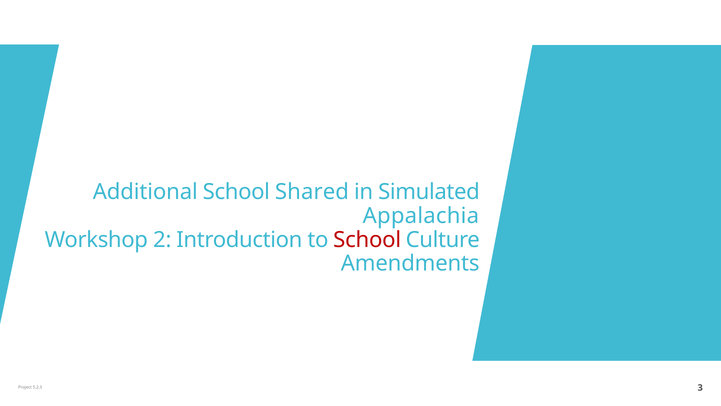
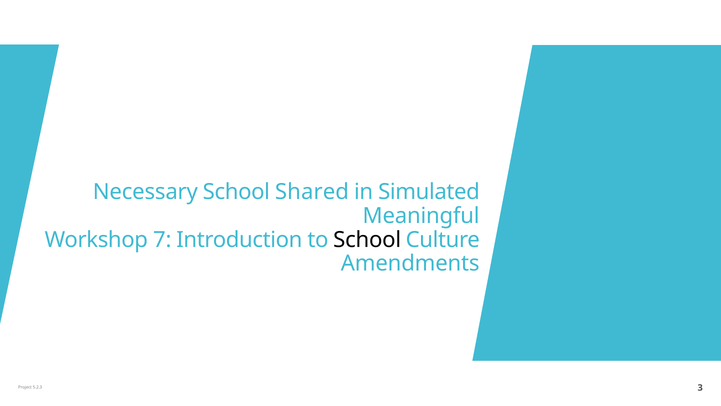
Additional: Additional -> Necessary
Appalachia: Appalachia -> Meaningful
2: 2 -> 7
School at (367, 239) colour: red -> black
